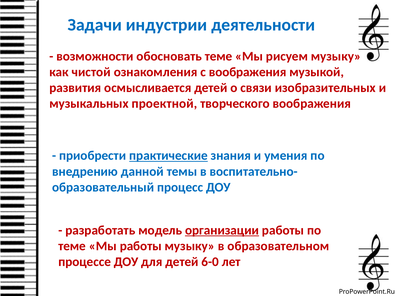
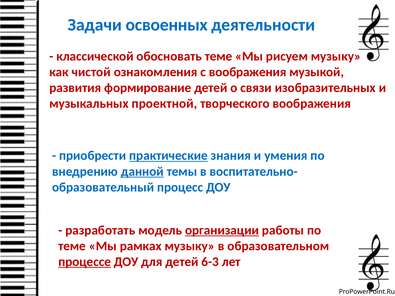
индустрии: индустрии -> освоенных
возможности: возможности -> классической
осмысливается: осмысливается -> формирование
данной underline: none -> present
Мы работы: работы -> рамках
процессе underline: none -> present
6-0: 6-0 -> 6-3
